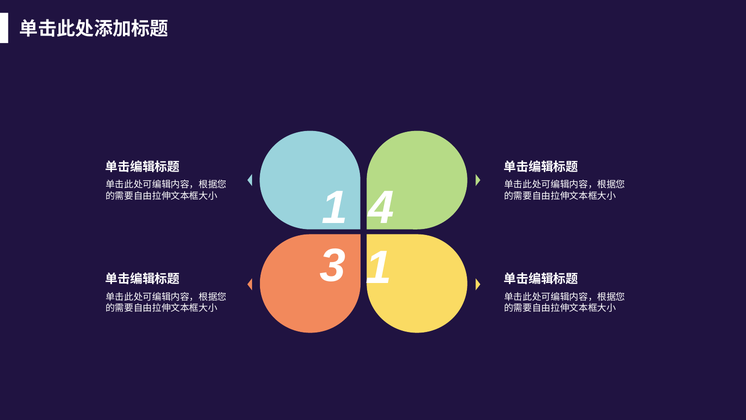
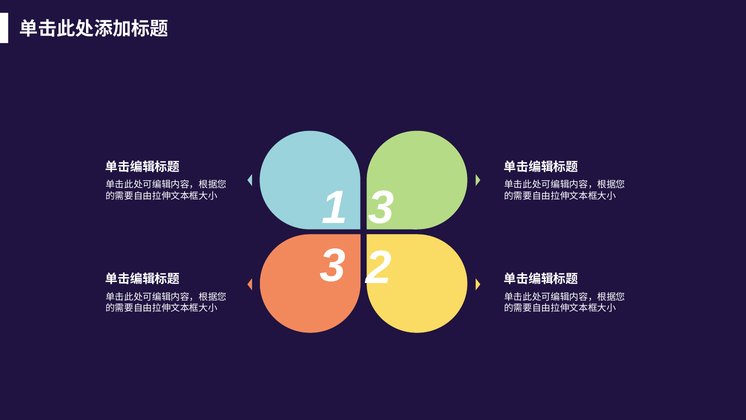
1 4: 4 -> 3
3 1: 1 -> 2
